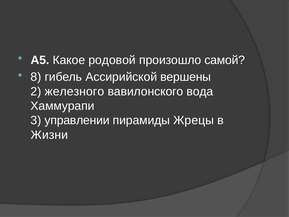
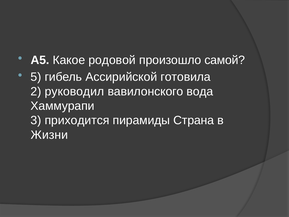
8: 8 -> 5
вершены: вершены -> готовила
железного: железного -> руководил
управлении: управлении -> приходится
Жрецы: Жрецы -> Страна
